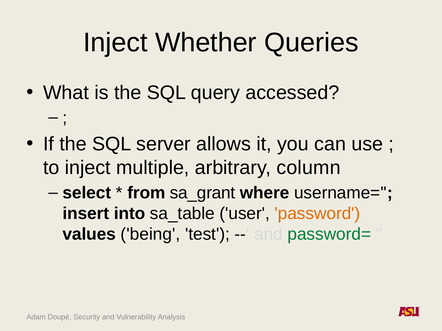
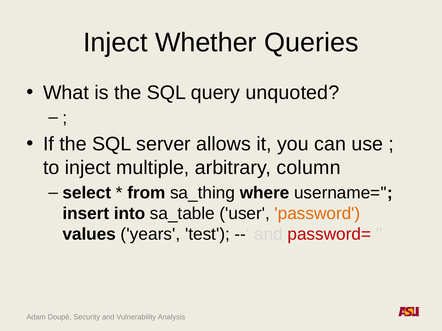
accessed: accessed -> unquoted
sa_grant: sa_grant -> sa_thing
being: being -> years
password= colour: green -> red
